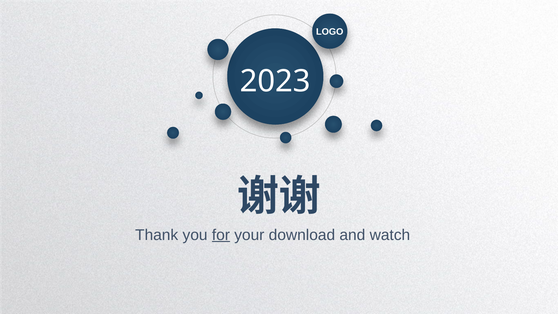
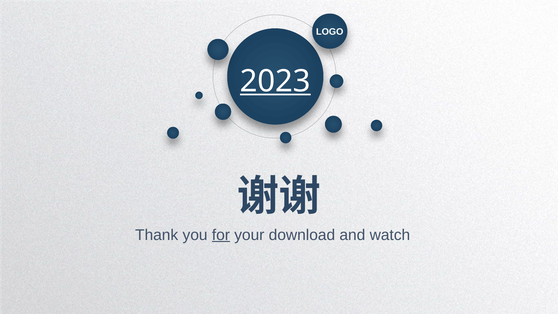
2023 underline: none -> present
